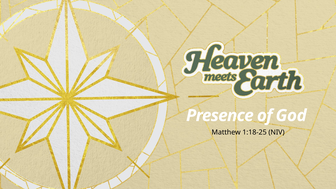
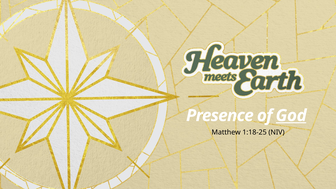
God underline: none -> present
